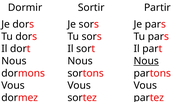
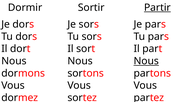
Partir underline: none -> present
